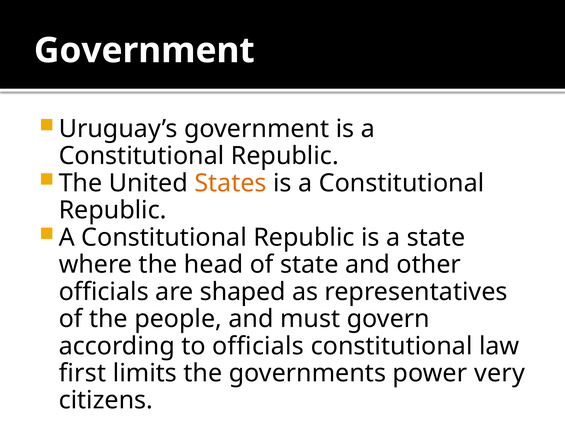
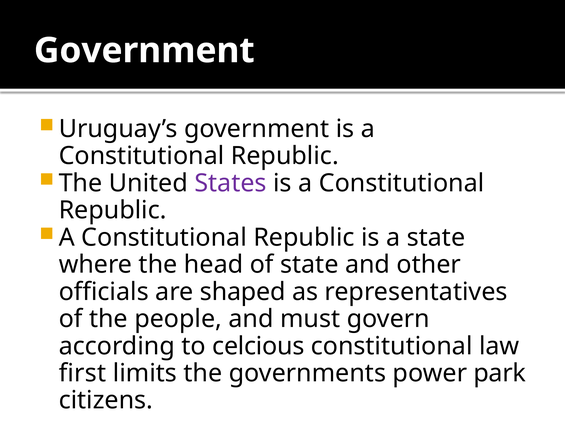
States colour: orange -> purple
to officials: officials -> celcious
very: very -> park
